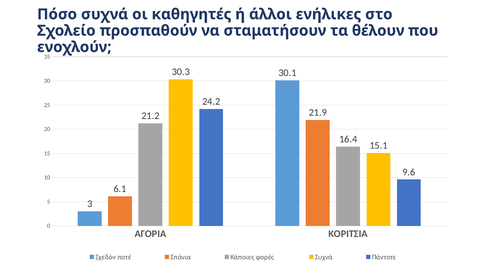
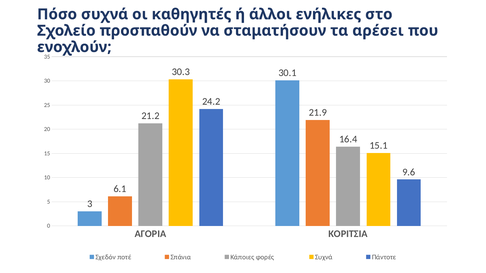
θέλουν: θέλουν -> αρέσει
